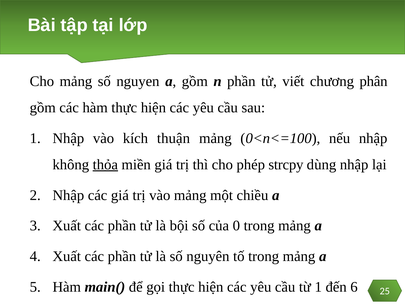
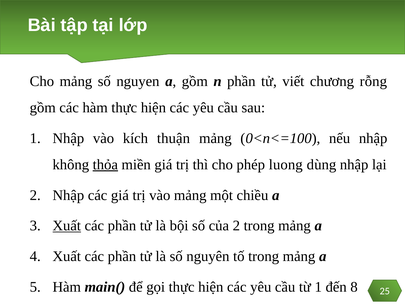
phân: phân -> rỗng
strcpy: strcpy -> luong
Xuất at (67, 226) underline: none -> present
của 0: 0 -> 2
6: 6 -> 8
